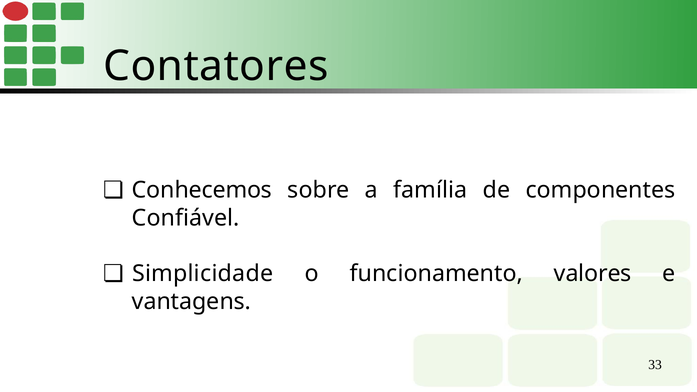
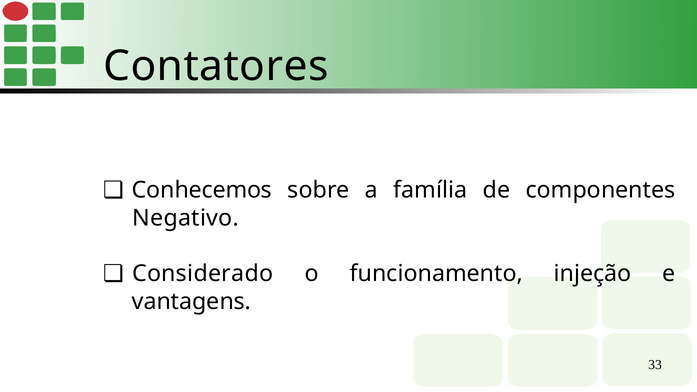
Confiável: Confiável -> Negativo
Simplicidade: Simplicidade -> Considerado
valores: valores -> injeção
